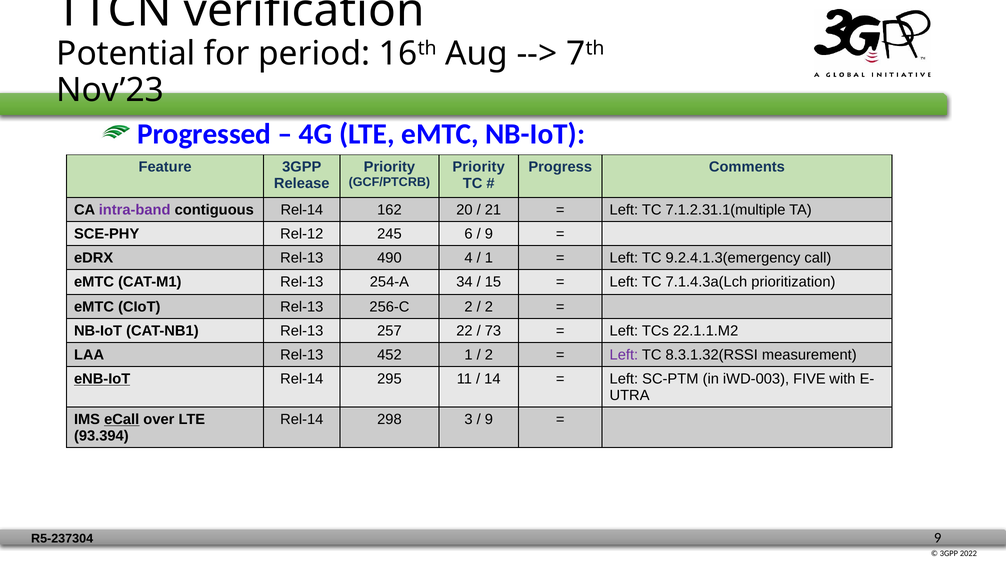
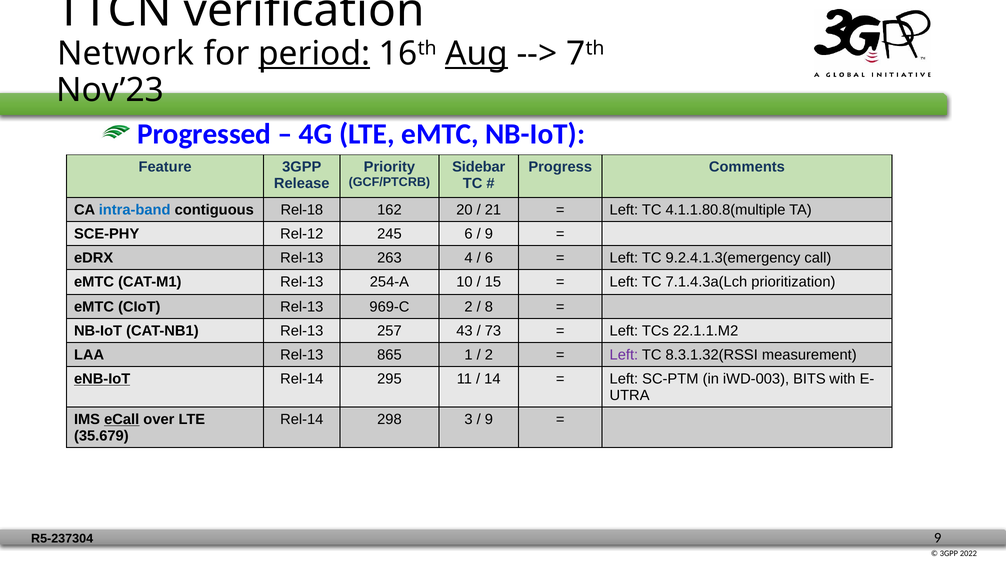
Potential: Potential -> Network
period underline: none -> present
Aug underline: none -> present
Priority at (479, 167): Priority -> Sidebar
intra-band colour: purple -> blue
contiguous Rel-14: Rel-14 -> Rel-18
7.1.2.31.1(multiple: 7.1.2.31.1(multiple -> 4.1.1.80.8(multiple
490: 490 -> 263
1 at (489, 258): 1 -> 6
34: 34 -> 10
256-C: 256-C -> 969-C
2 at (489, 307): 2 -> 8
22: 22 -> 43
452: 452 -> 865
FIVE: FIVE -> BITS
93.394: 93.394 -> 35.679
